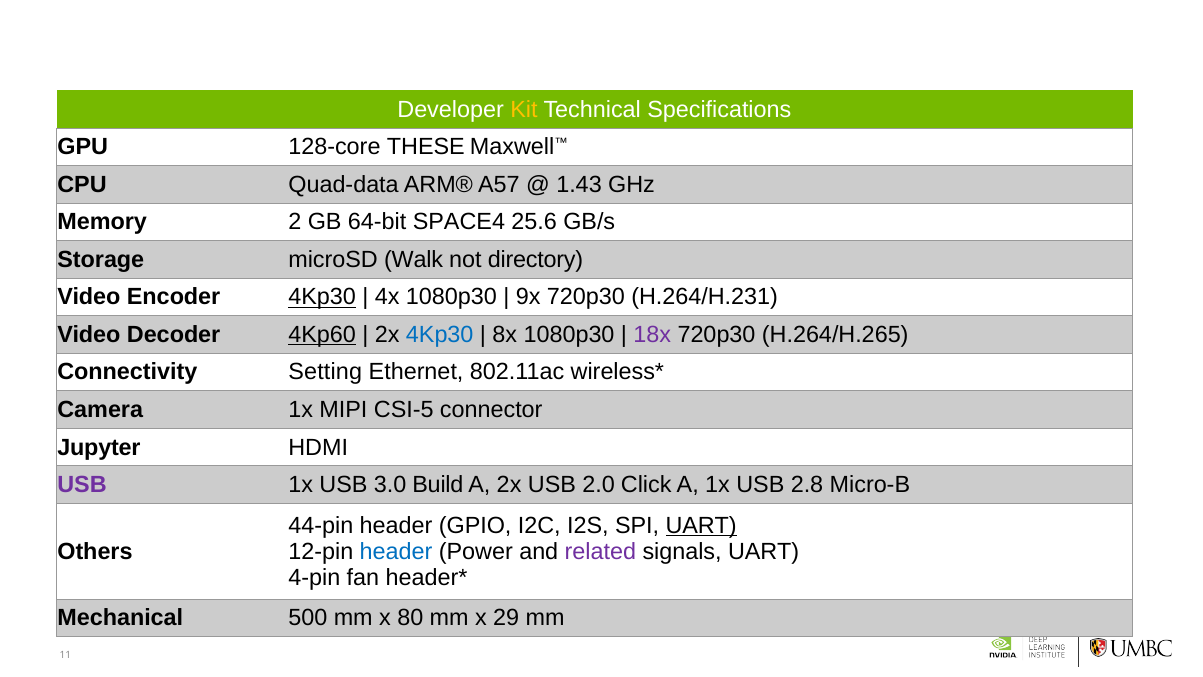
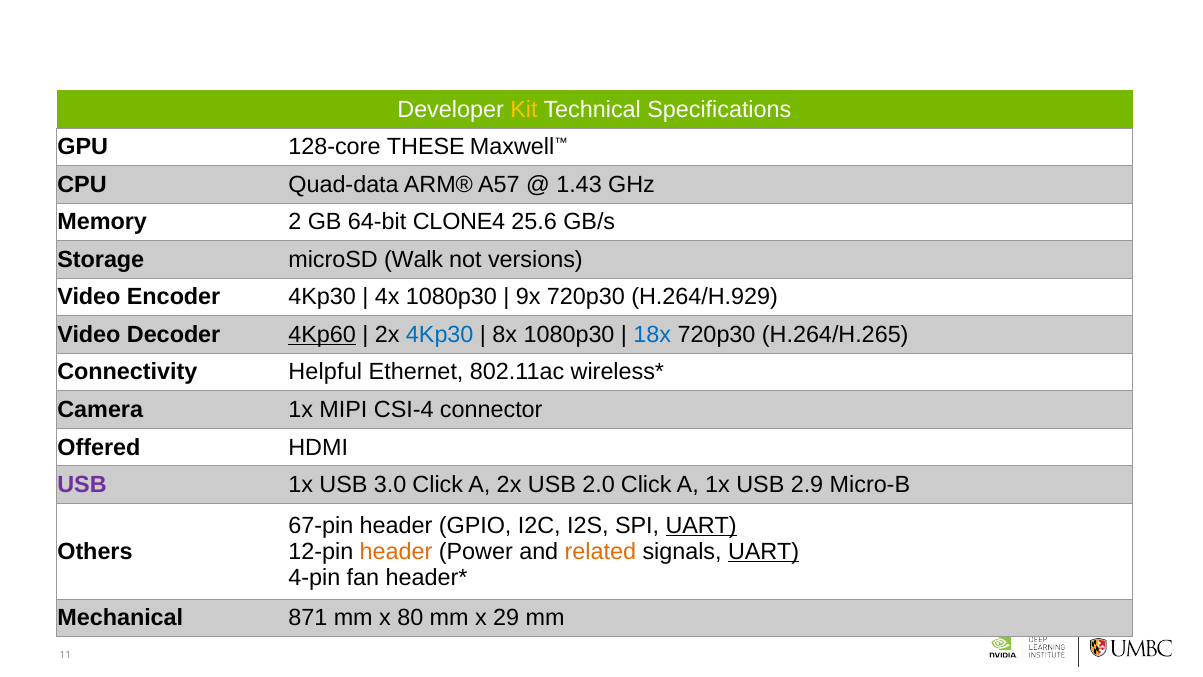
SPACE4: SPACE4 -> CLONE4
directory: directory -> versions
4Kp30 at (322, 297) underline: present -> none
H.264/H.231: H.264/H.231 -> H.264/H.929
18x colour: purple -> blue
Setting: Setting -> Helpful
CSI-5: CSI-5 -> CSI-4
Jupyter: Jupyter -> Offered
3.0 Build: Build -> Click
2.8: 2.8 -> 2.9
44-pin: 44-pin -> 67-pin
header at (396, 551) colour: blue -> orange
related colour: purple -> orange
UART at (764, 551) underline: none -> present
500: 500 -> 871
